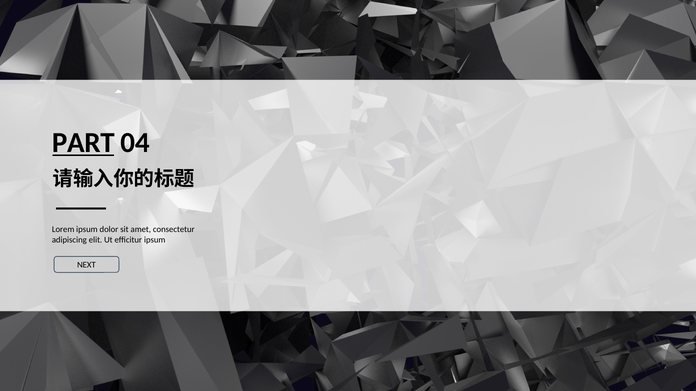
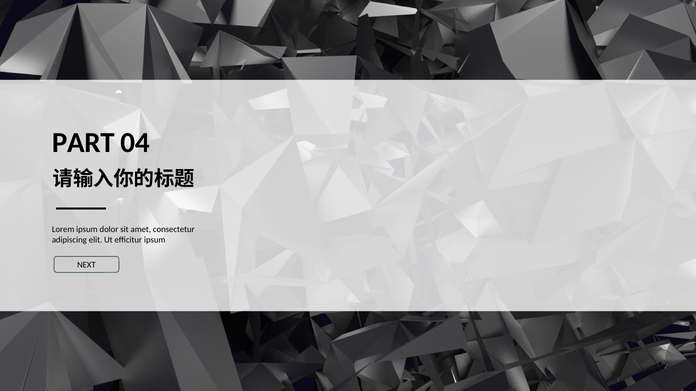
PART underline: present -> none
